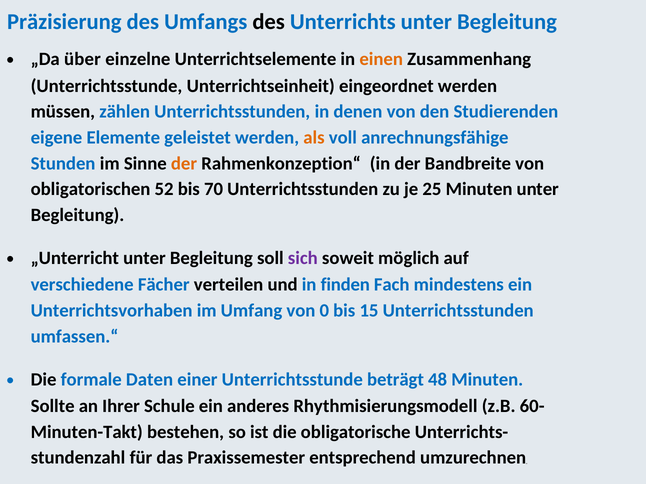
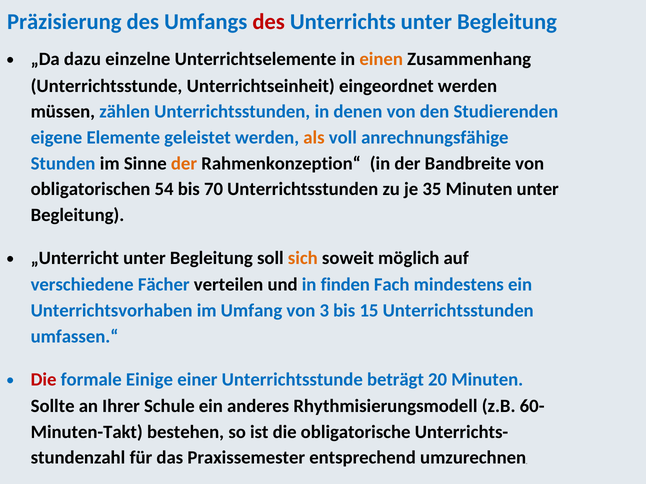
des at (269, 22) colour: black -> red
über: über -> dazu
52: 52 -> 54
25: 25 -> 35
sich colour: purple -> orange
0: 0 -> 3
Die at (44, 380) colour: black -> red
Daten: Daten -> Einige
48: 48 -> 20
